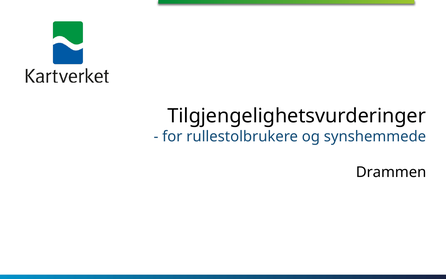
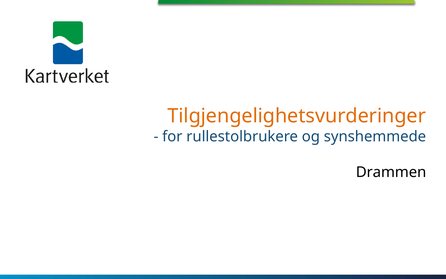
Tilgjengelighetsvurderinger colour: black -> orange
